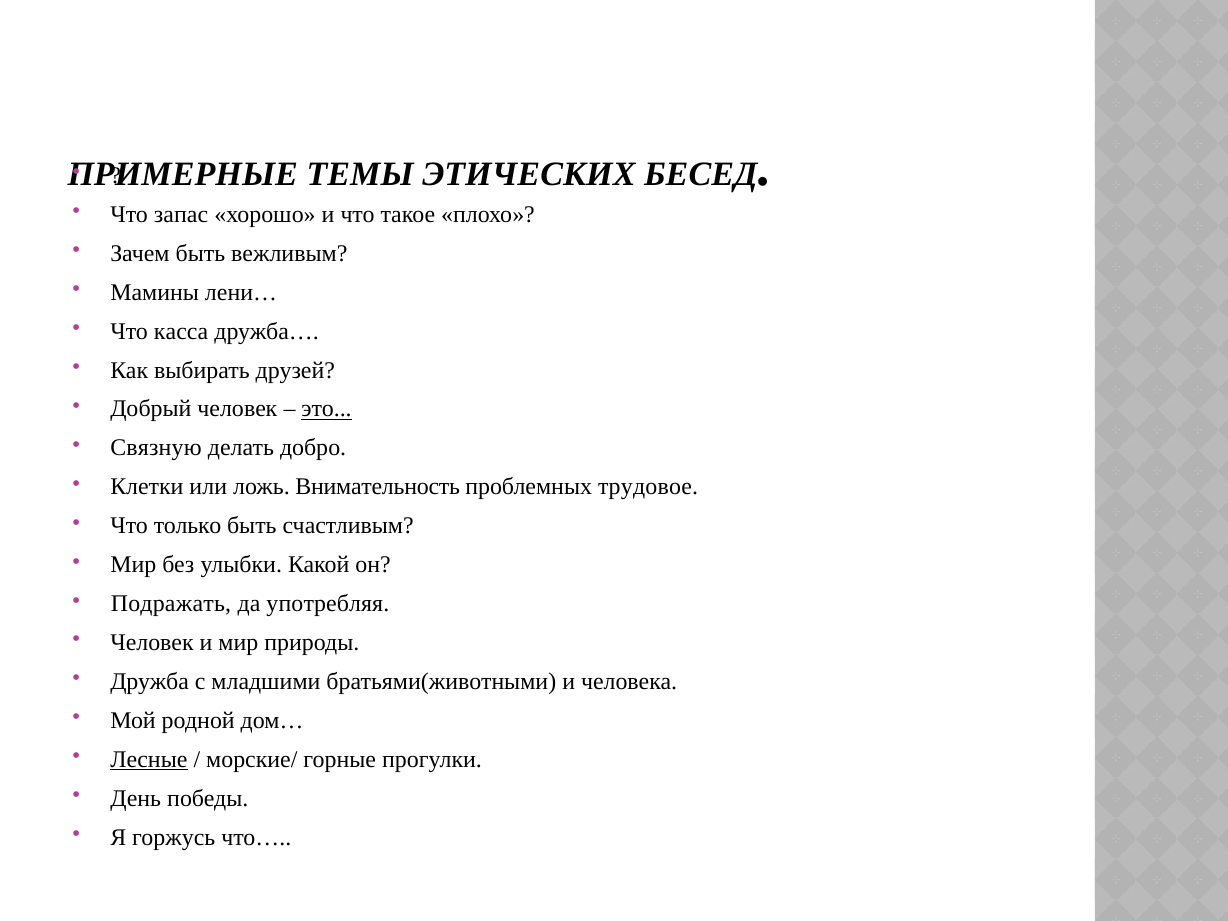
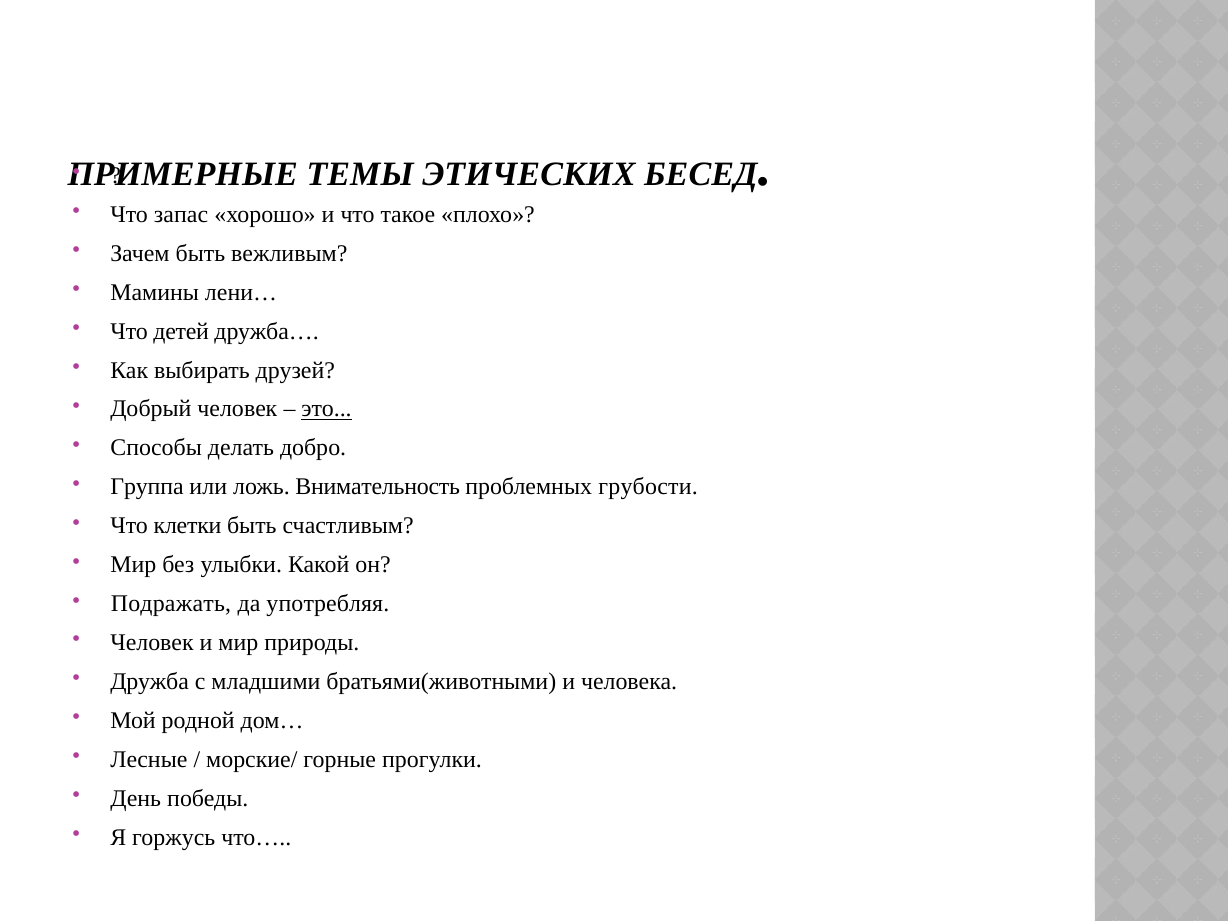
касса: касса -> детей
Связную: Связную -> Способы
Клетки: Клетки -> Группа
трудовое: трудовое -> грубости
только: только -> клетки
Лесные underline: present -> none
